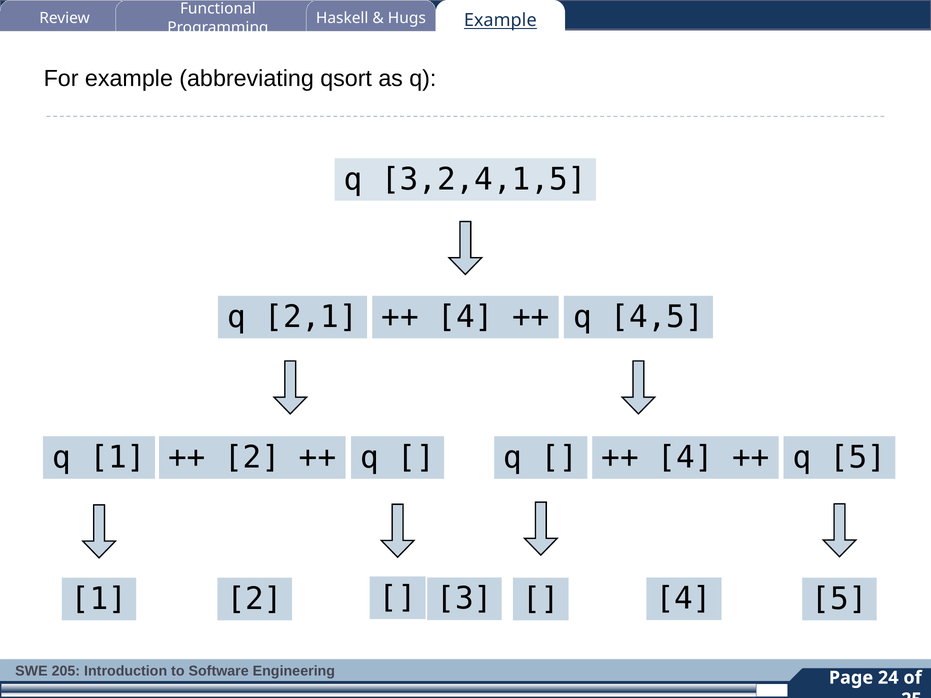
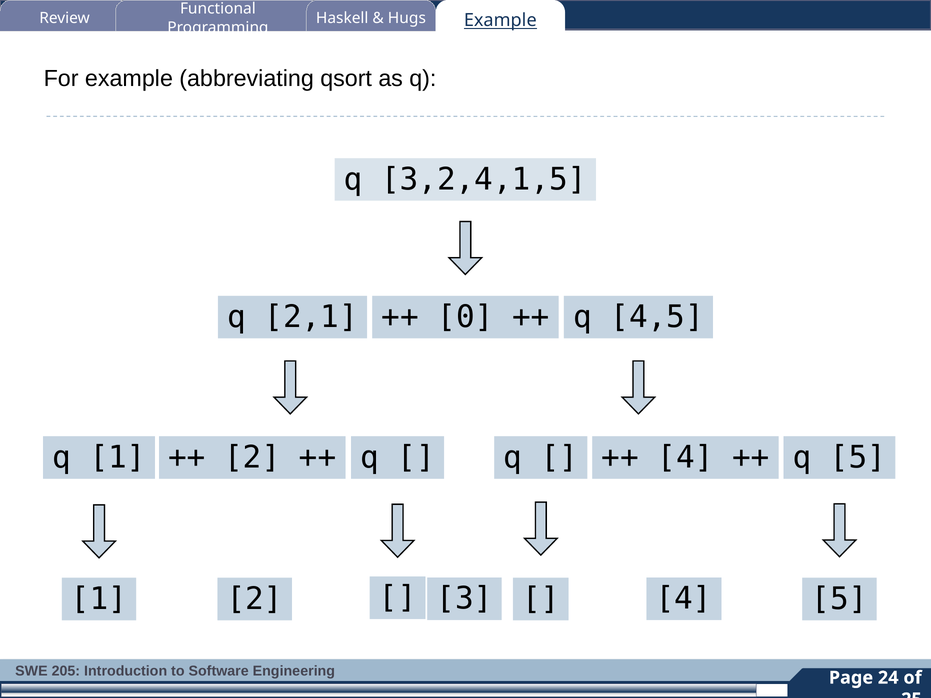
4 at (465, 317): 4 -> 0
